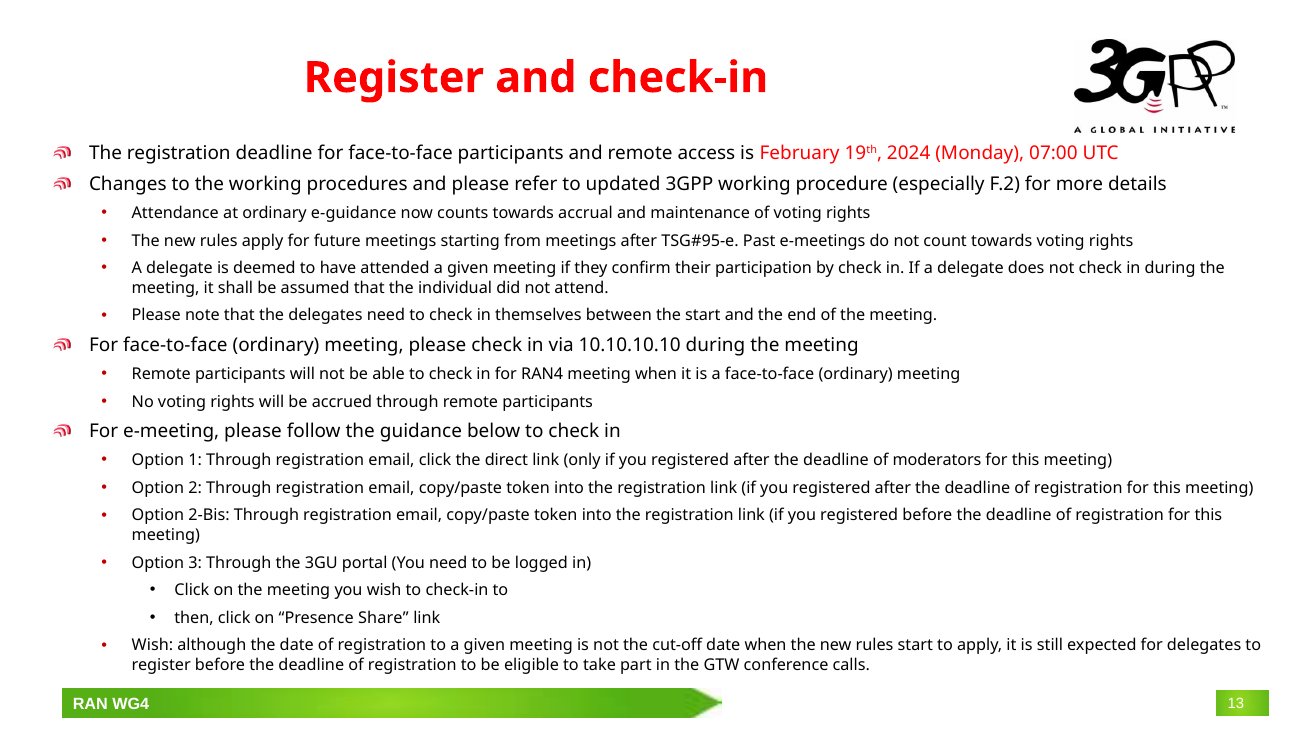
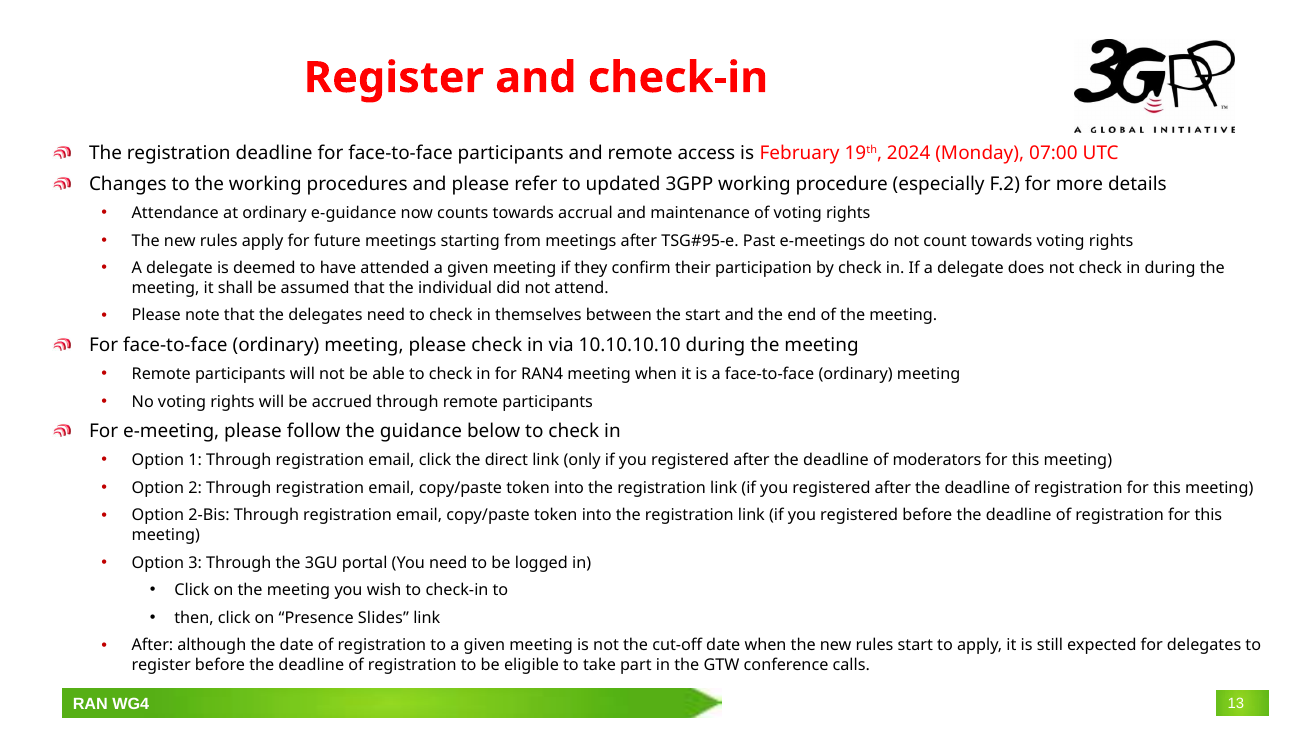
Share: Share -> Slides
Wish at (152, 645): Wish -> After
